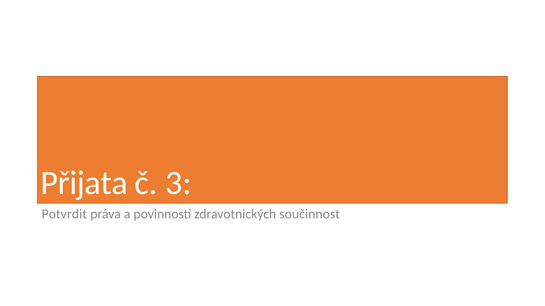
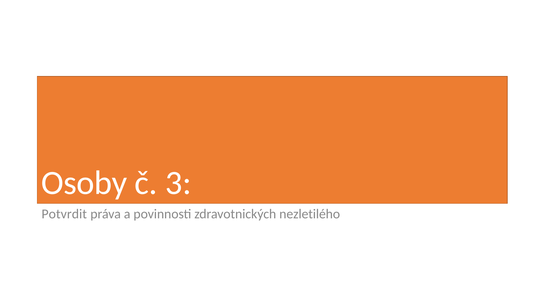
Přijata: Přijata -> Osoby
součinnost: součinnost -> nezletilého
